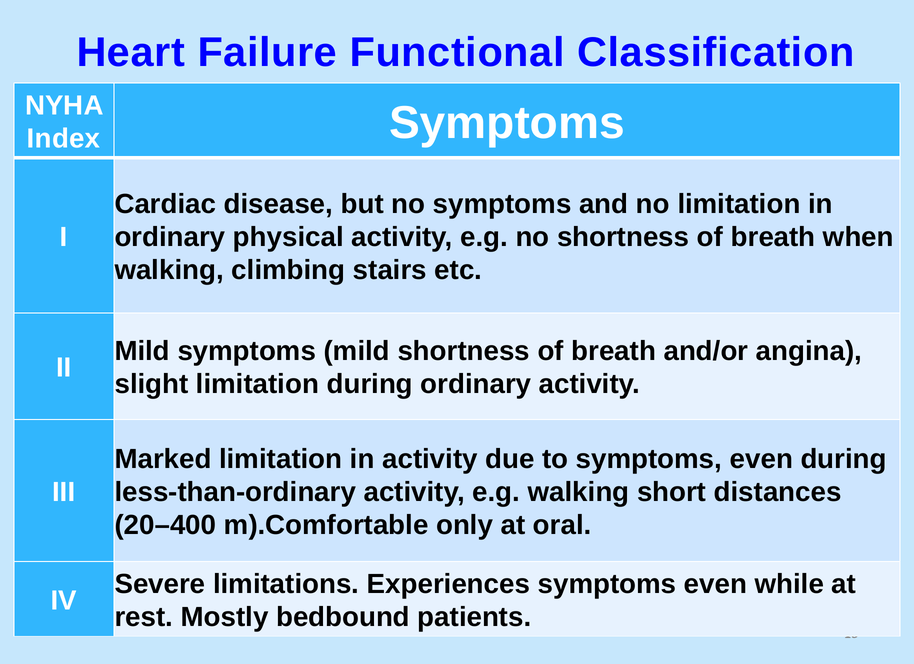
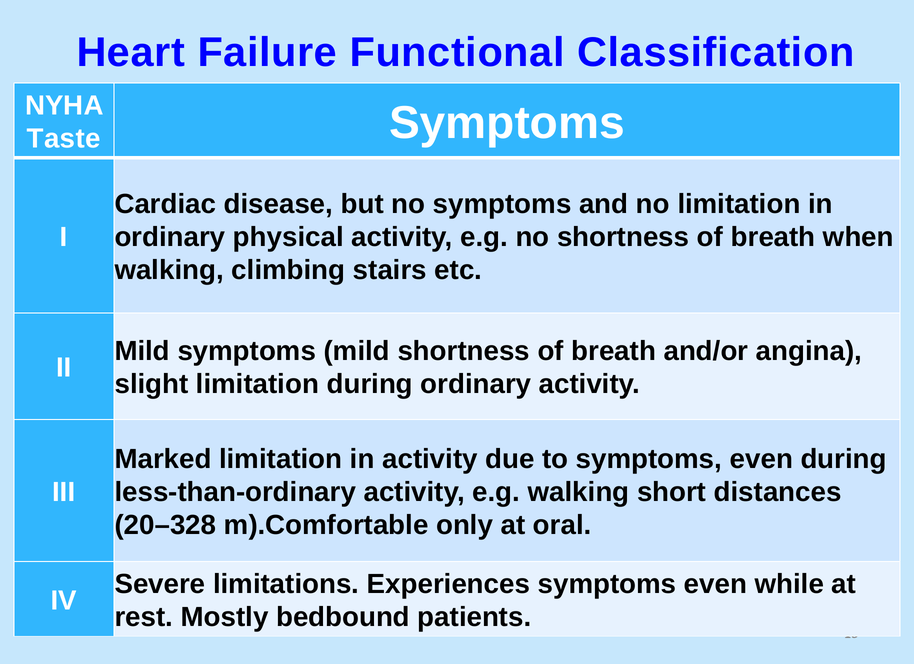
Index: Index -> Taste
20–400: 20–400 -> 20–328
